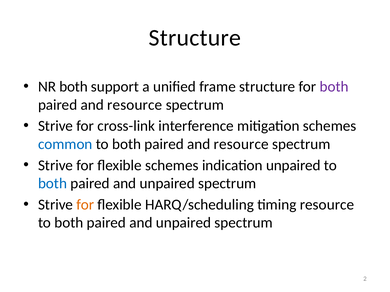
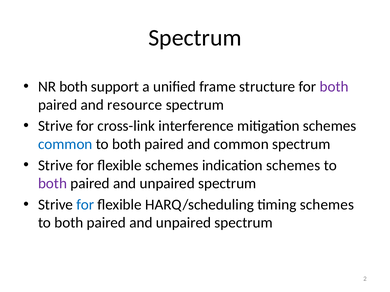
Structure at (195, 38): Structure -> Spectrum
resource at (241, 144): resource -> common
indication unpaired: unpaired -> schemes
both at (53, 184) colour: blue -> purple
for at (85, 205) colour: orange -> blue
timing resource: resource -> schemes
